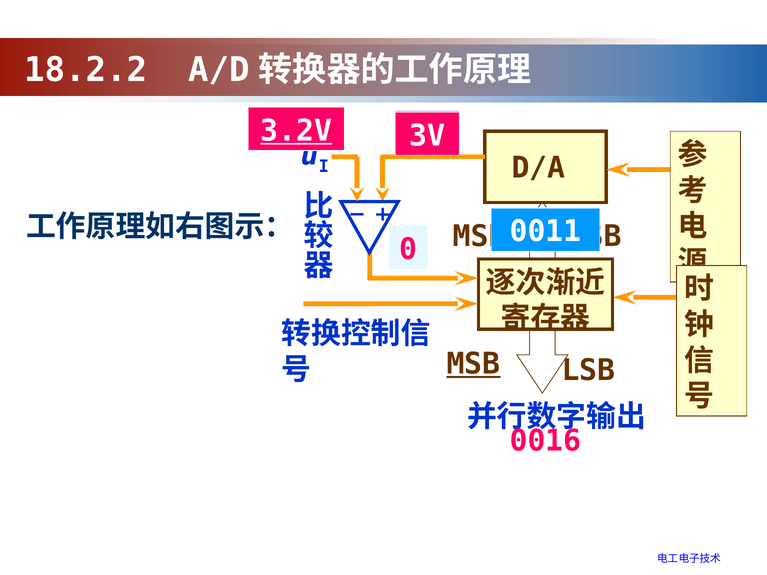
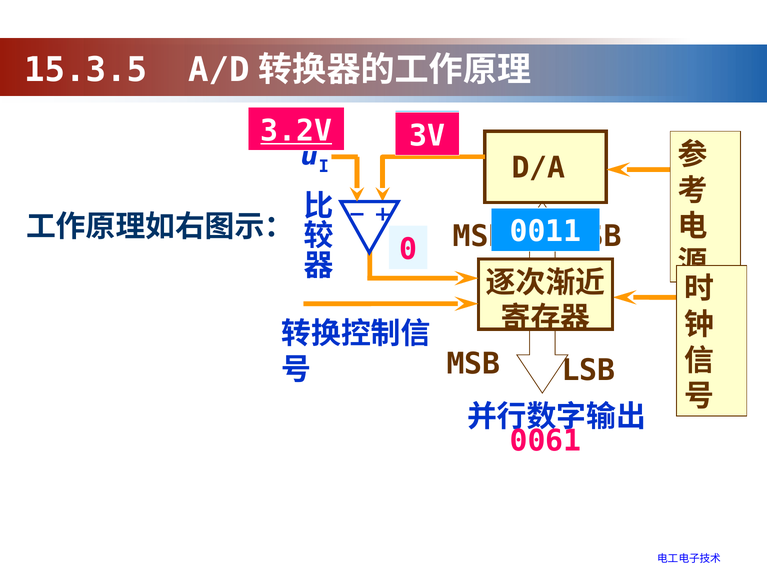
18.2.2: 18.2.2 -> 15.3.5
MSB at (473, 364) underline: present -> none
0016: 0016 -> 0061
